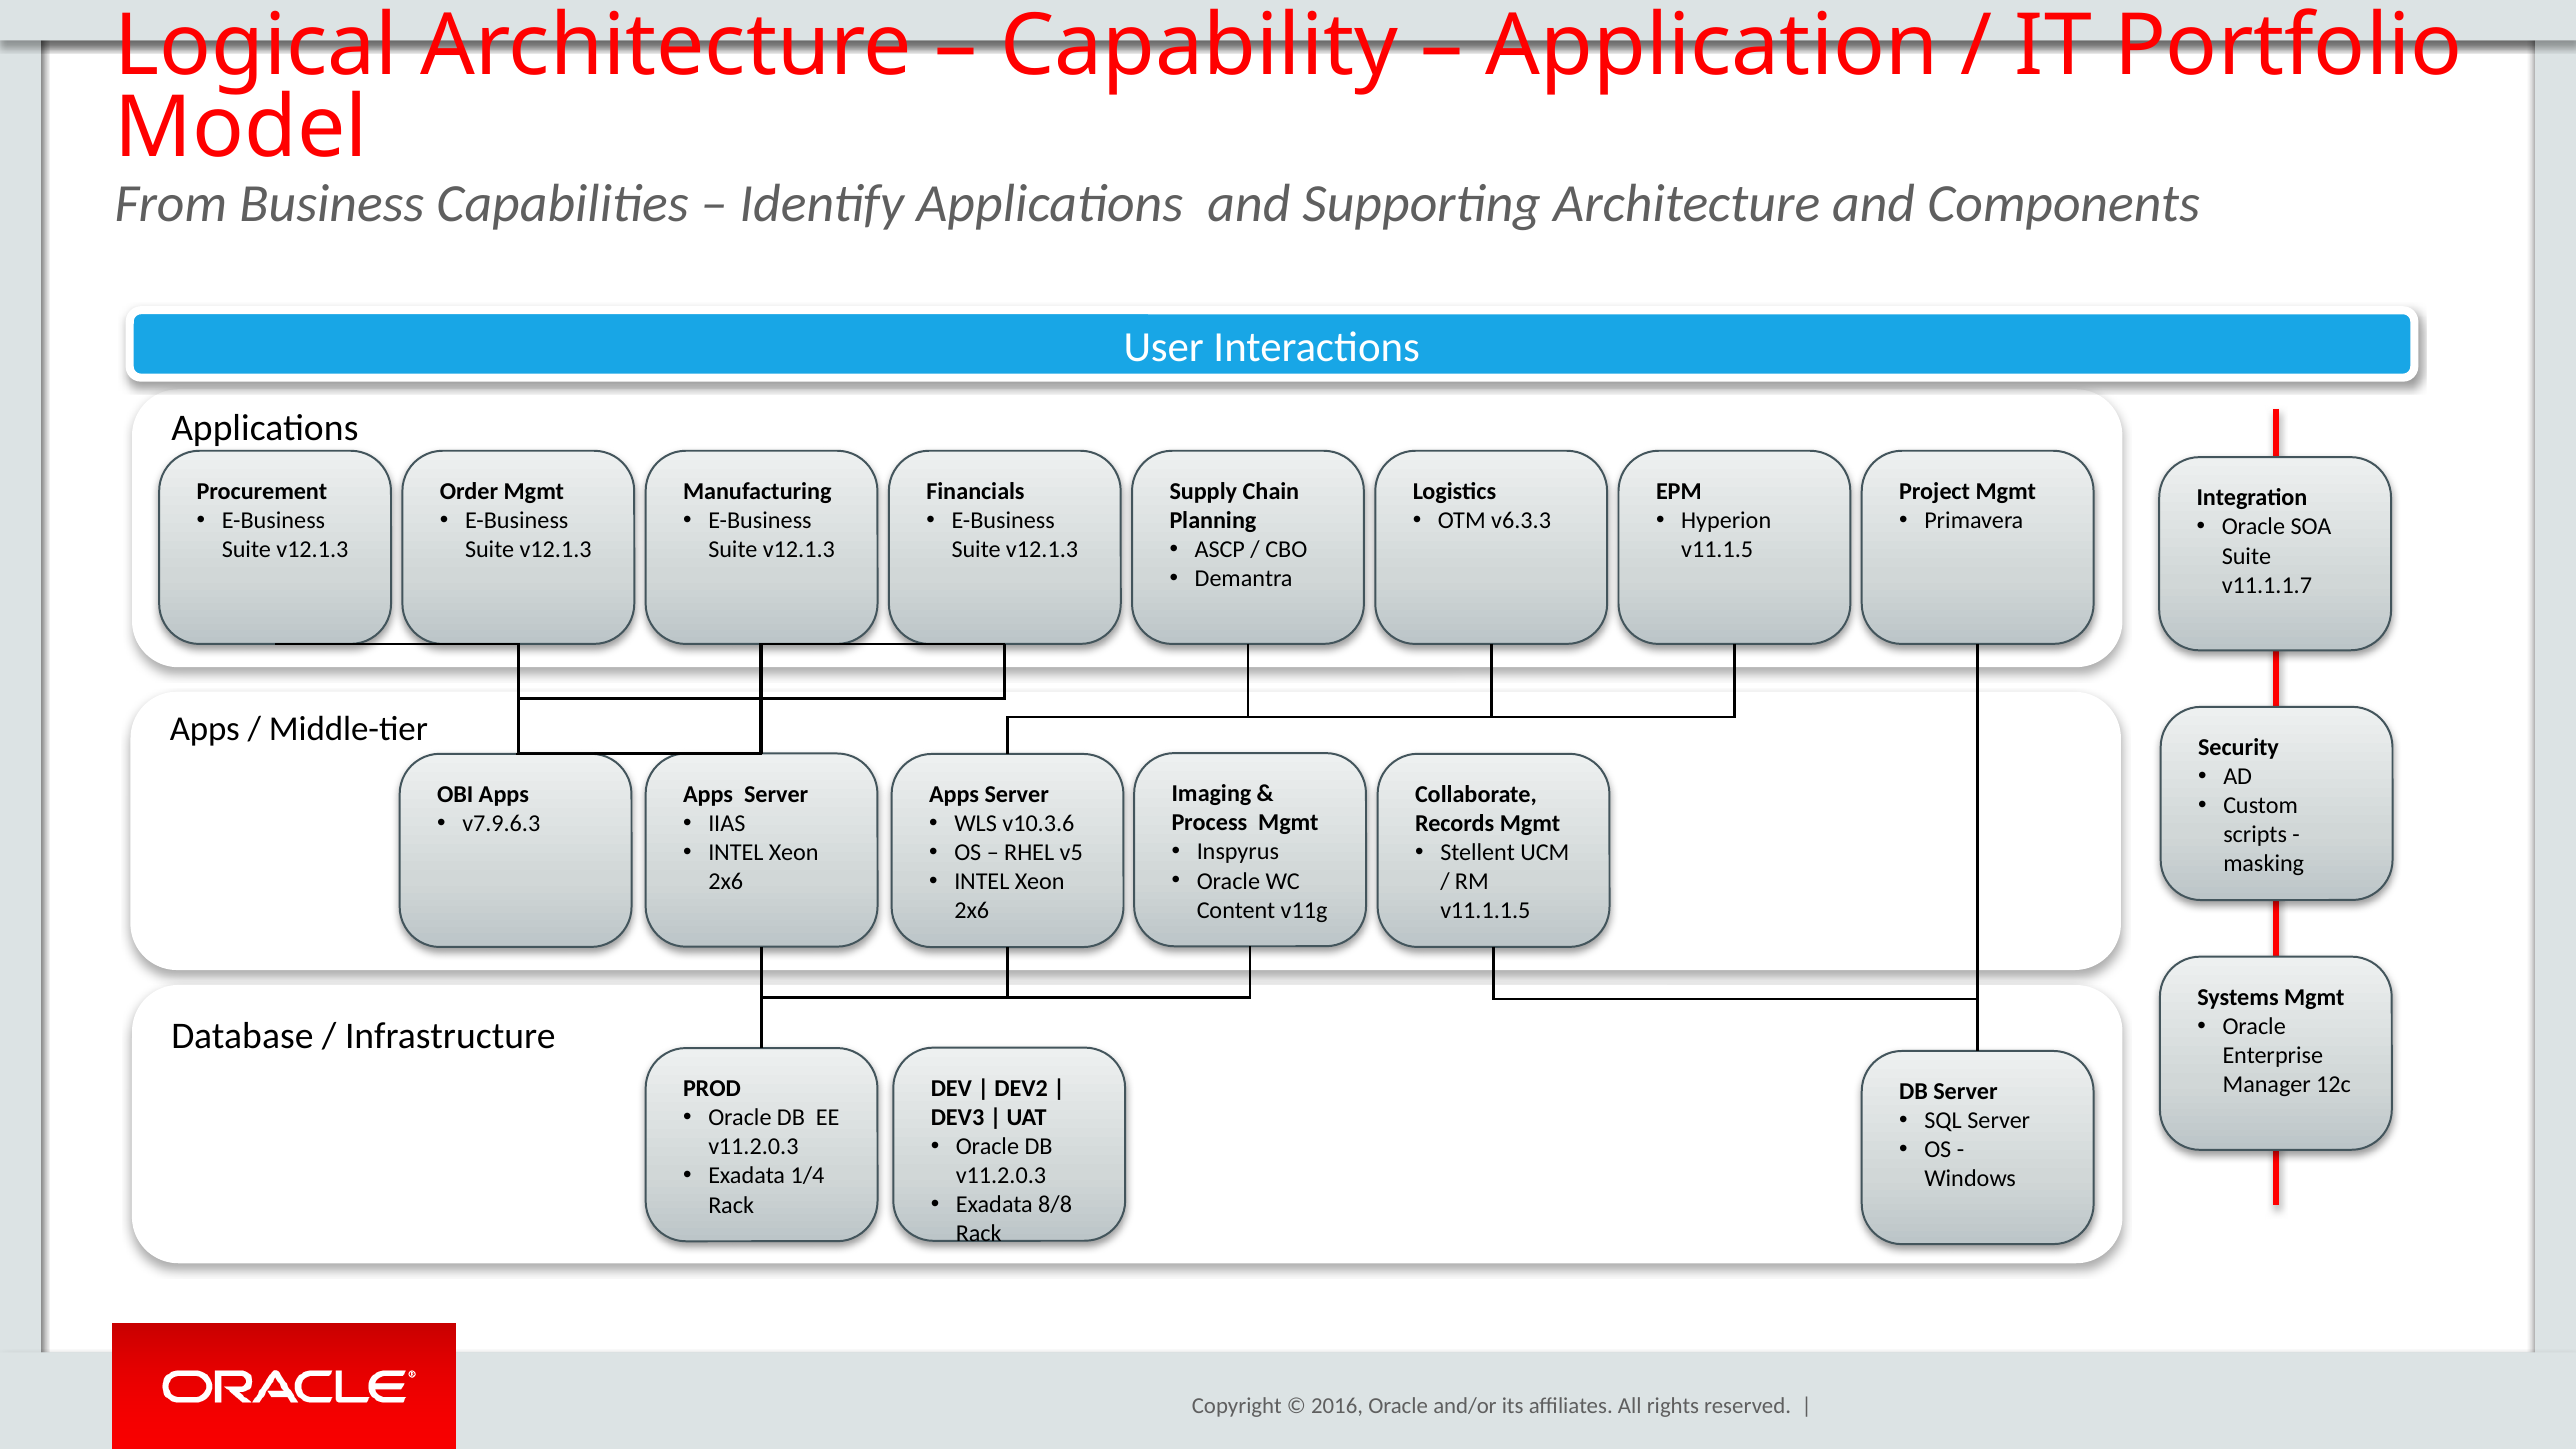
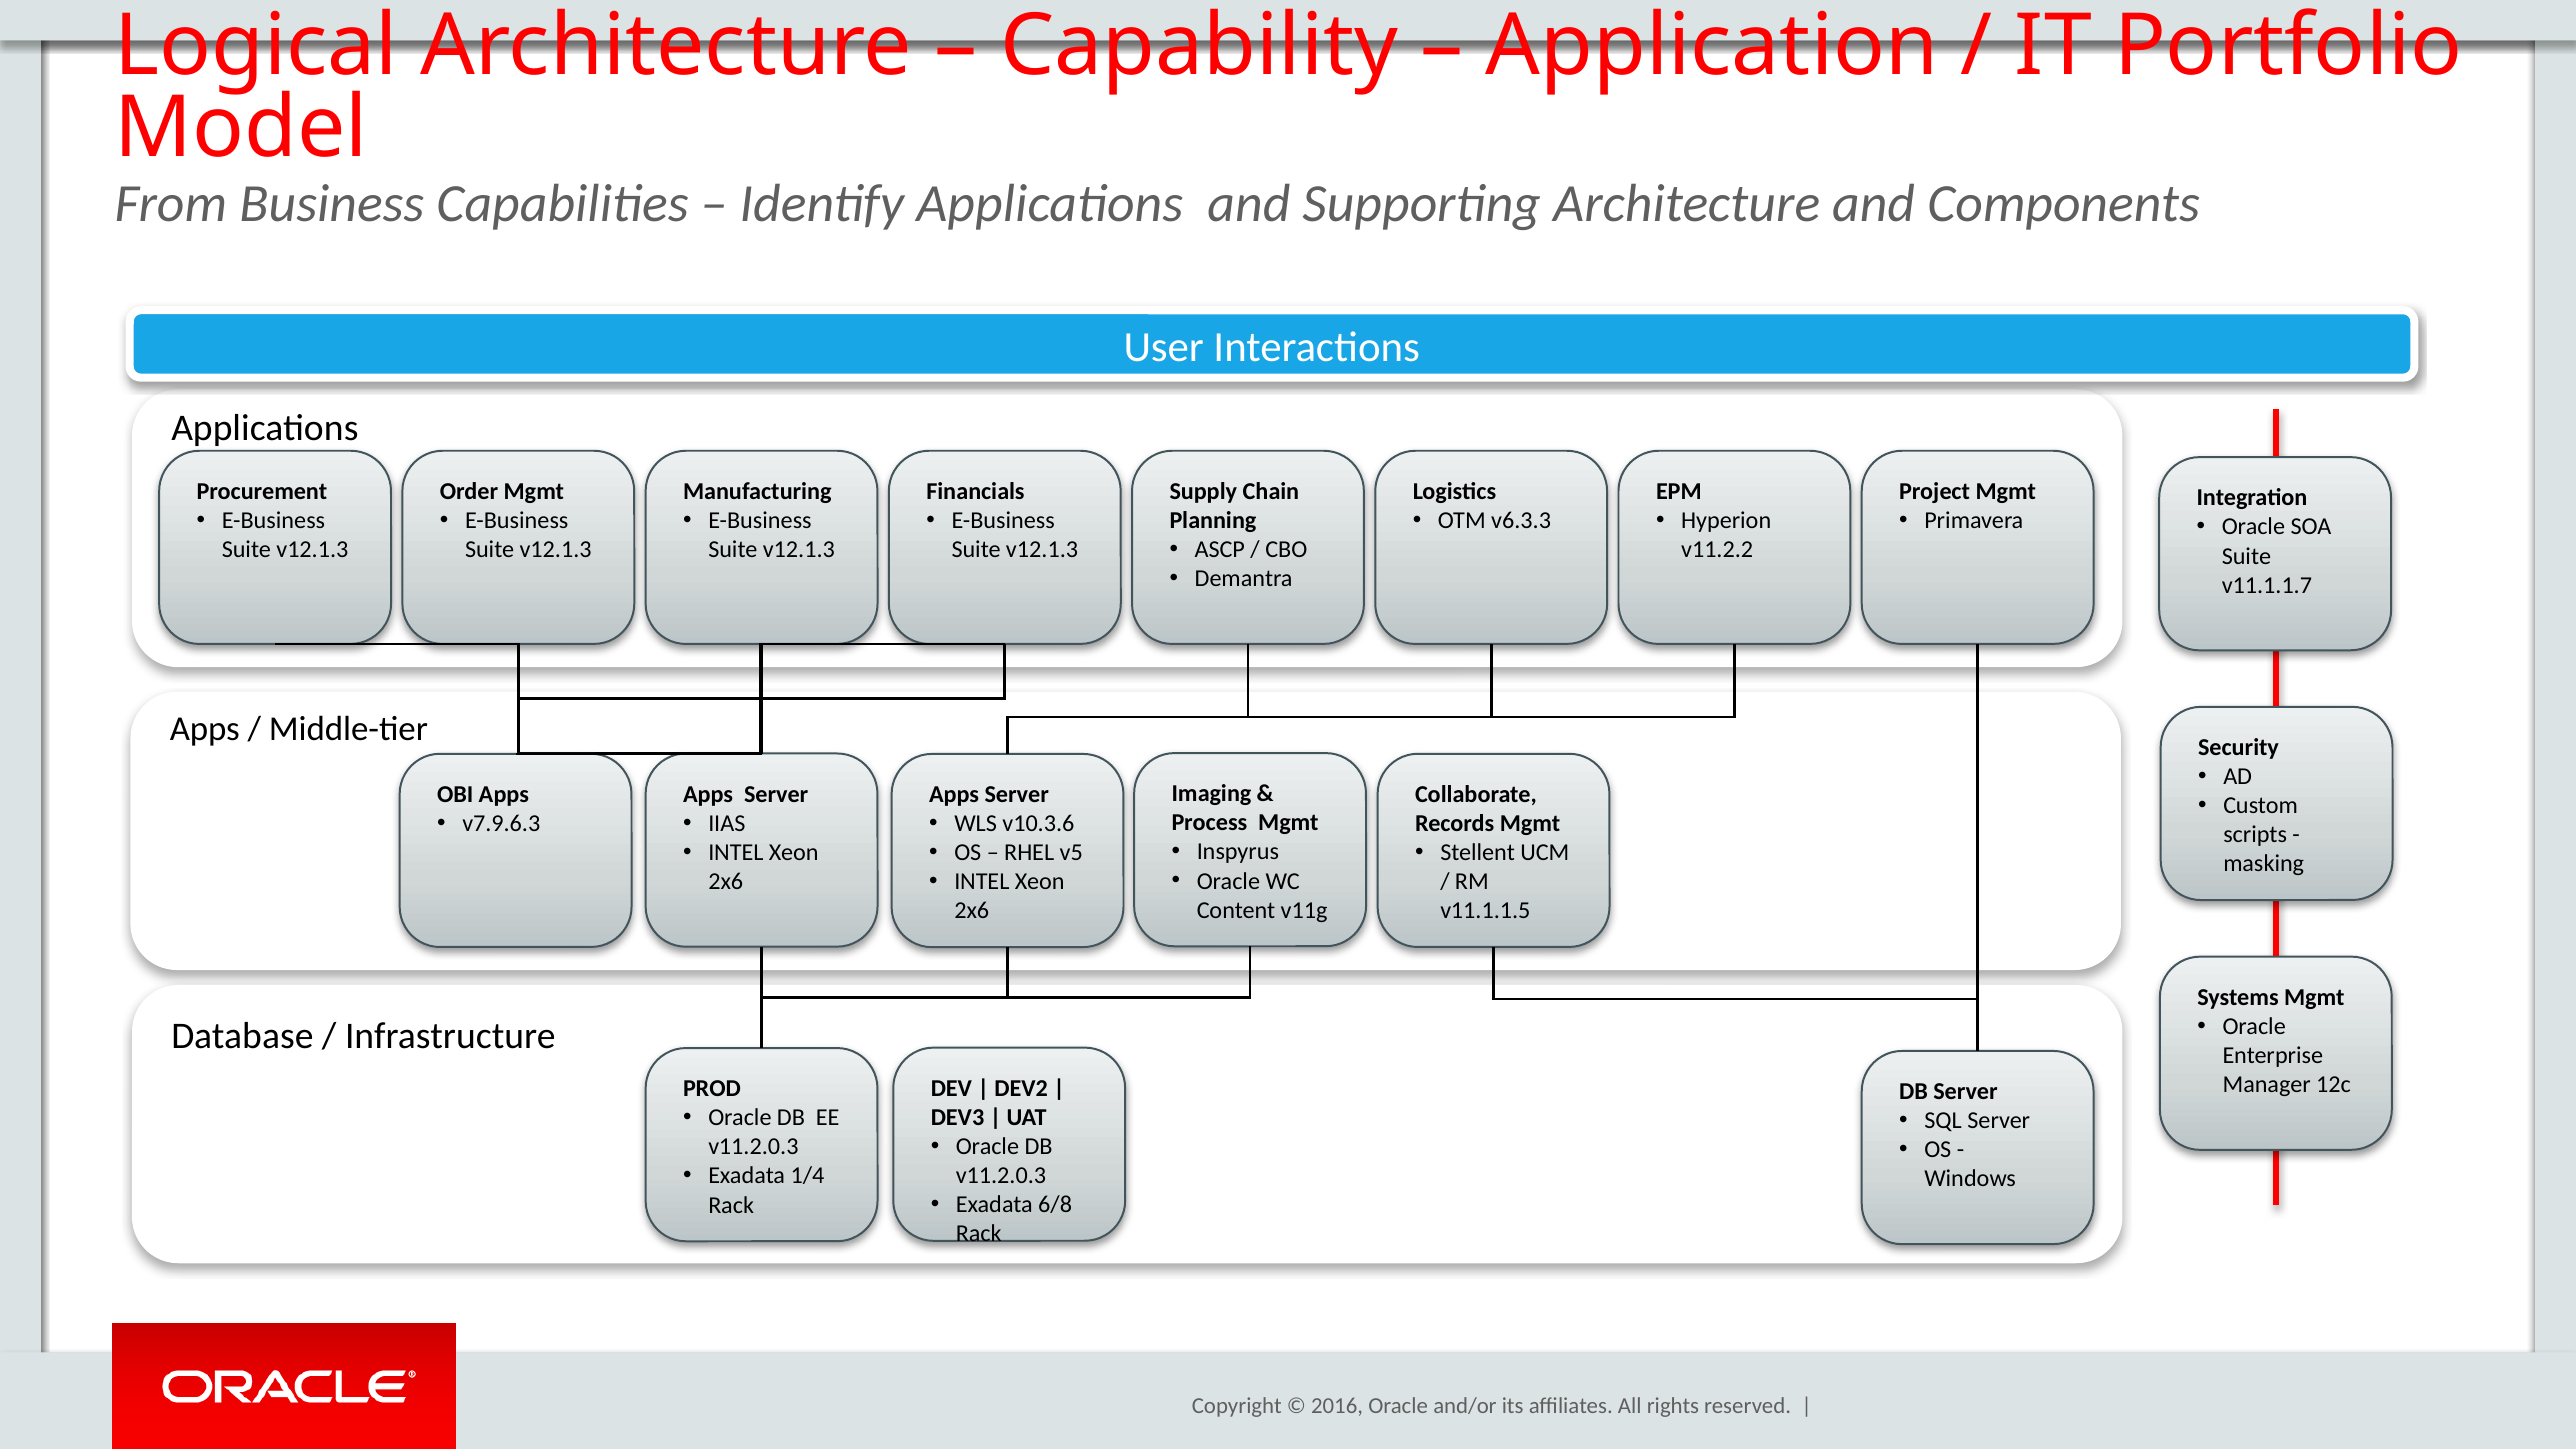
v11.1.5: v11.1.5 -> v11.2.2
8/8: 8/8 -> 6/8
